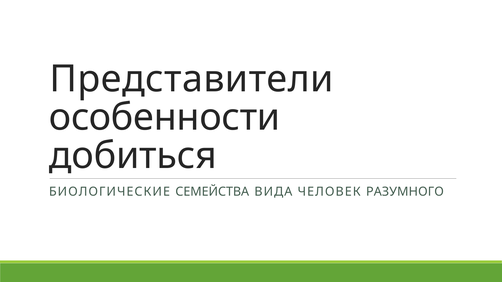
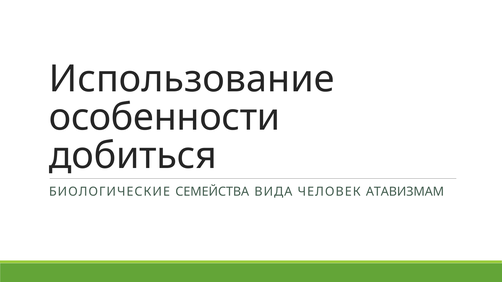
Представители: Представители -> Использование
РАЗУМНОГО: РАЗУМНОГО -> АТАВИЗМАМ
